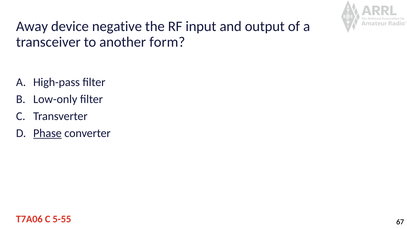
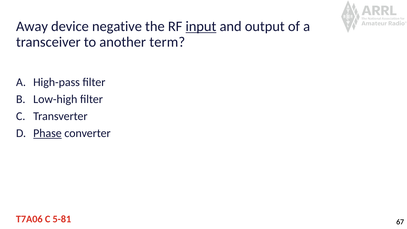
input underline: none -> present
form: form -> term
Low-only: Low-only -> Low-high
5-55: 5-55 -> 5-81
